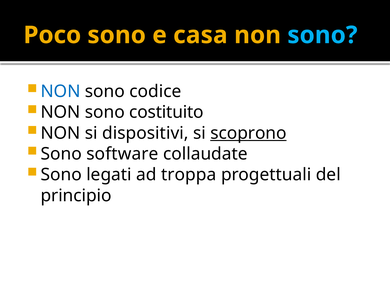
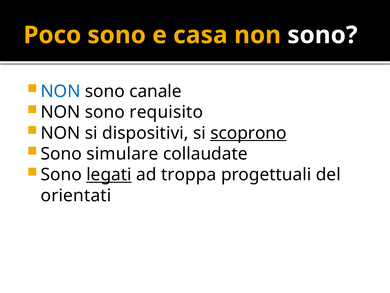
sono at (322, 35) colour: light blue -> white
codice: codice -> canale
costituito: costituito -> requisito
software: software -> simulare
legati underline: none -> present
principio: principio -> orientati
